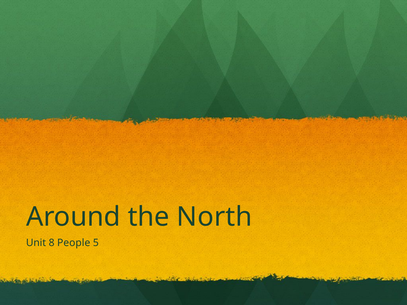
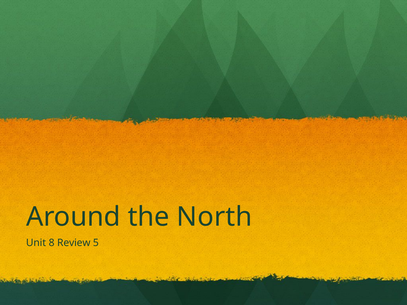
People: People -> Review
